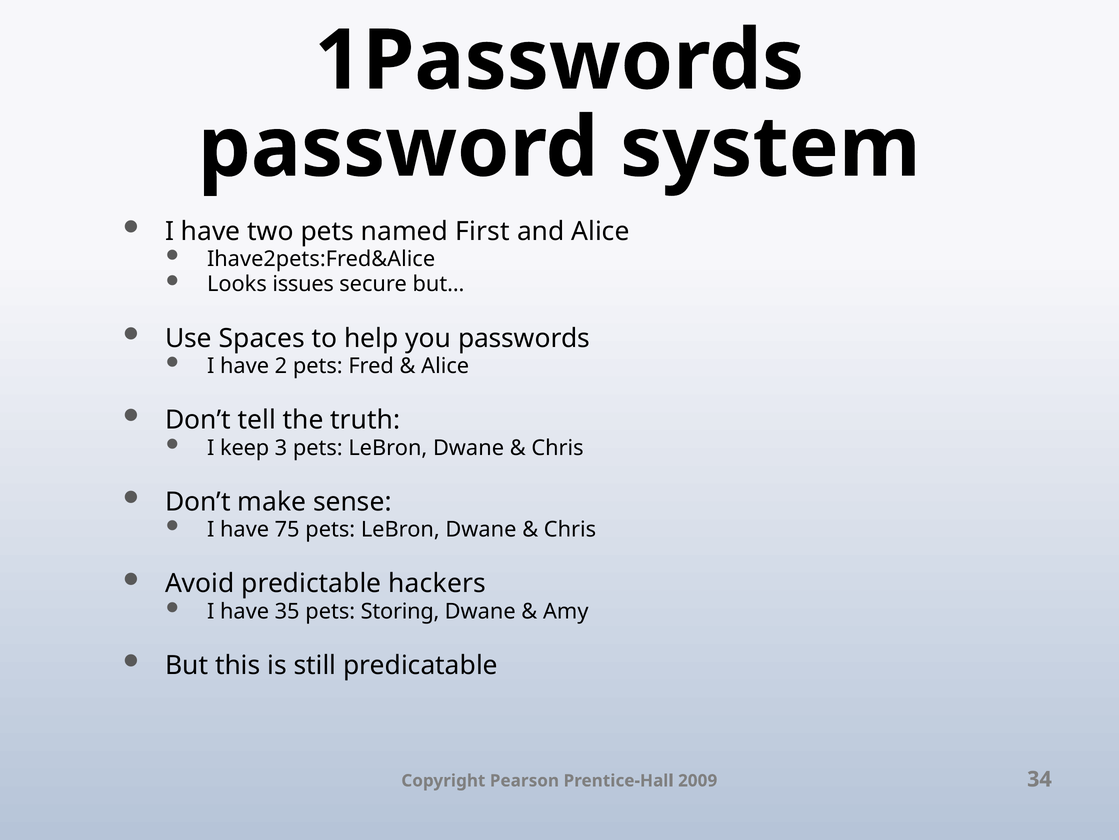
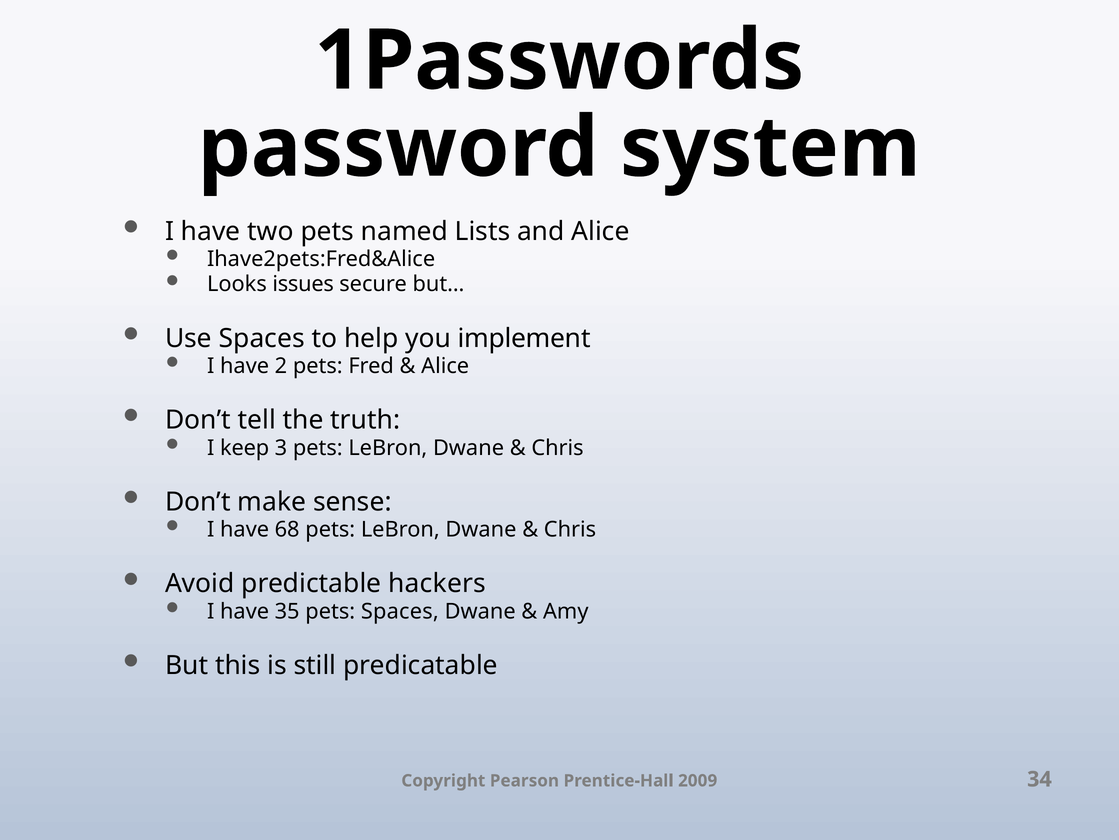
First: First -> Lists
passwords: passwords -> implement
75: 75 -> 68
pets Storing: Storing -> Spaces
